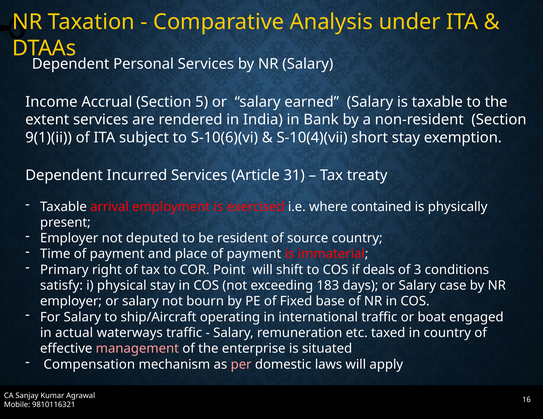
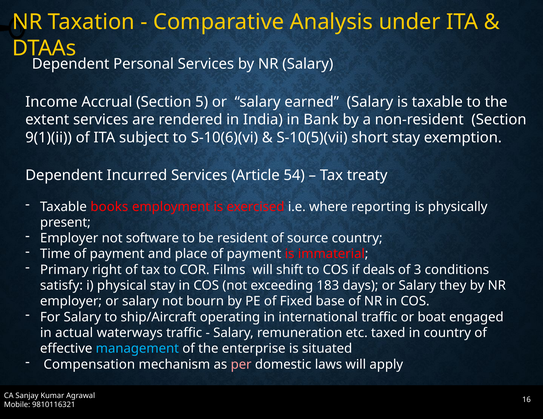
S-10(4)(vii: S-10(4)(vii -> S-10(5)(vii
31: 31 -> 54
arrival: arrival -> books
contained: contained -> reporting
deputed: deputed -> software
Point: Point -> Films
case: case -> they
management colour: pink -> light blue
